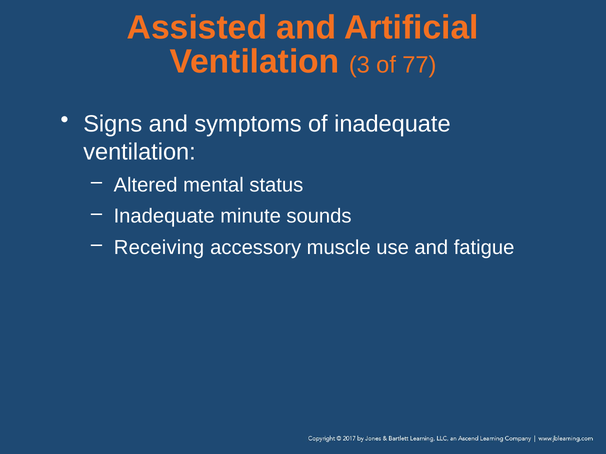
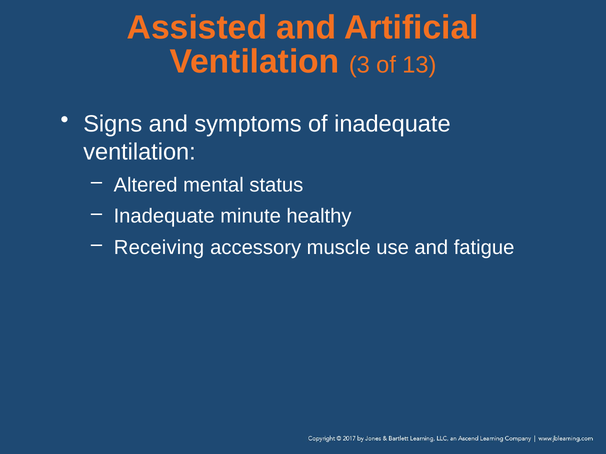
77: 77 -> 13
sounds: sounds -> healthy
